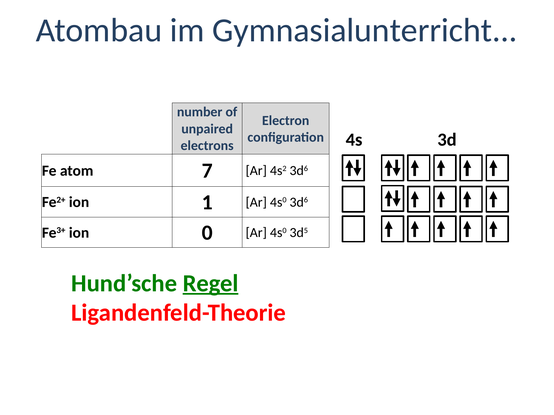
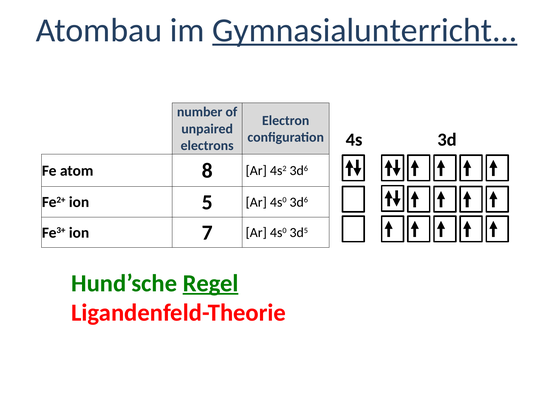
Gymnasialunterricht underline: none -> present
7: 7 -> 8
1: 1 -> 5
0: 0 -> 7
